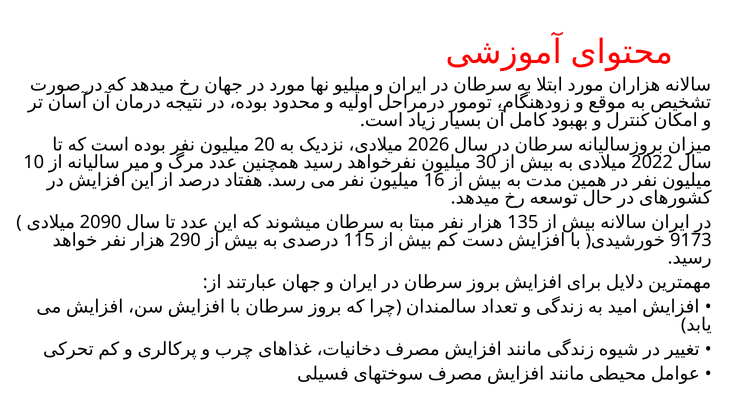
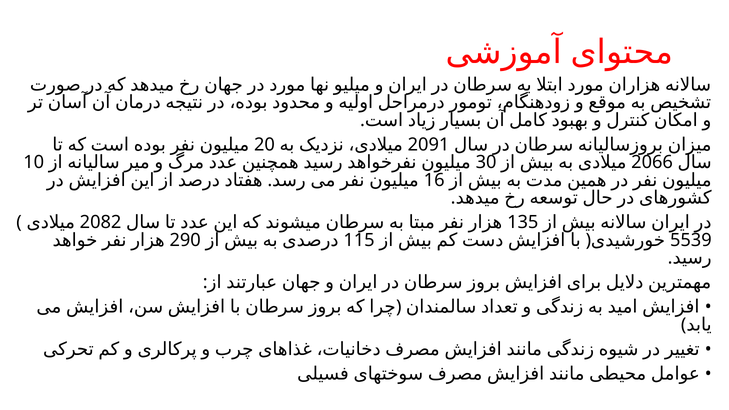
2026: 2026 -> 2091
2022: 2022 -> 2066
2090: 2090 -> 2082
9173: 9173 -> 5539
